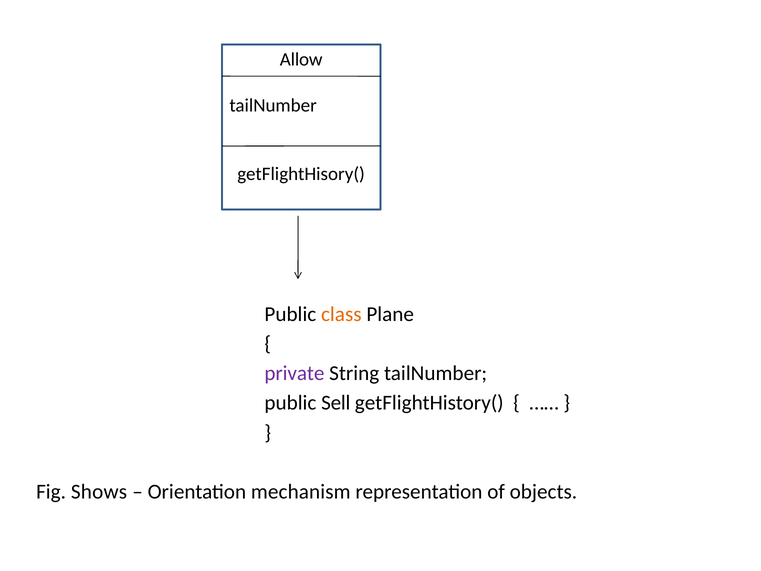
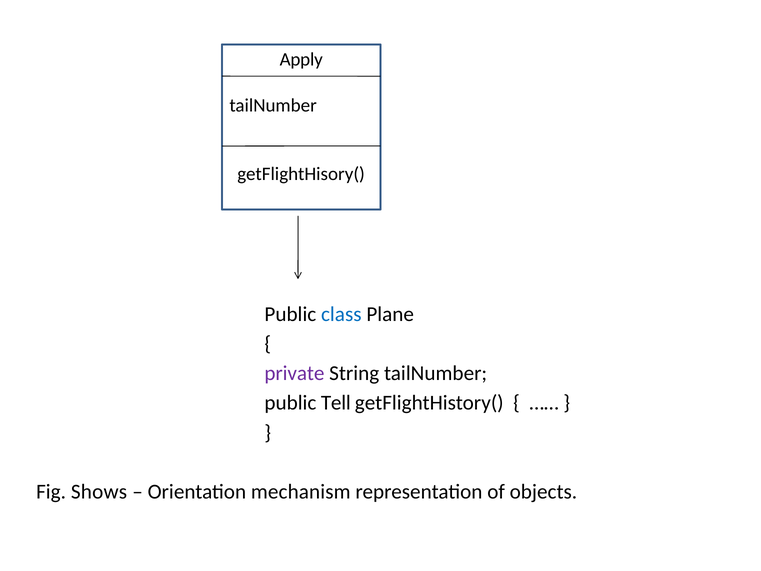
Allow: Allow -> Apply
class colour: orange -> blue
Sell: Sell -> Tell
